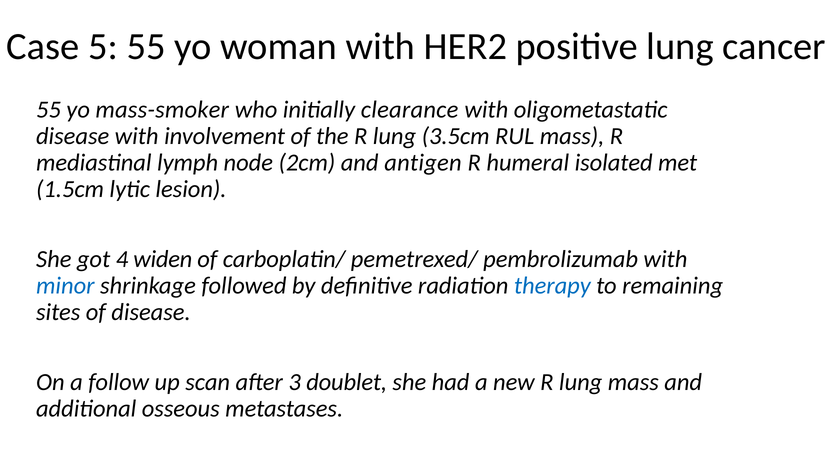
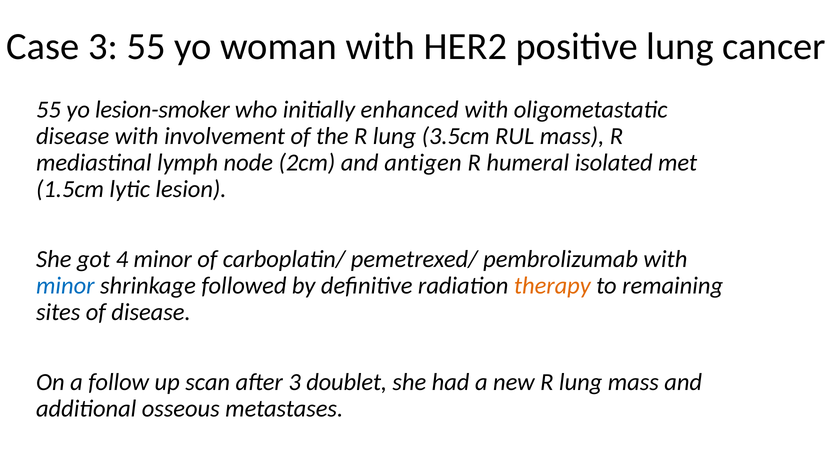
Case 5: 5 -> 3
mass-smoker: mass-smoker -> lesion-smoker
clearance: clearance -> enhanced
4 widen: widen -> minor
therapy colour: blue -> orange
